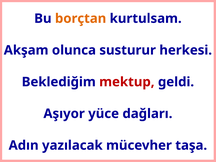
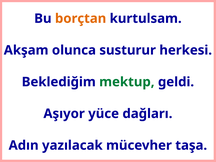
mektup colour: red -> green
